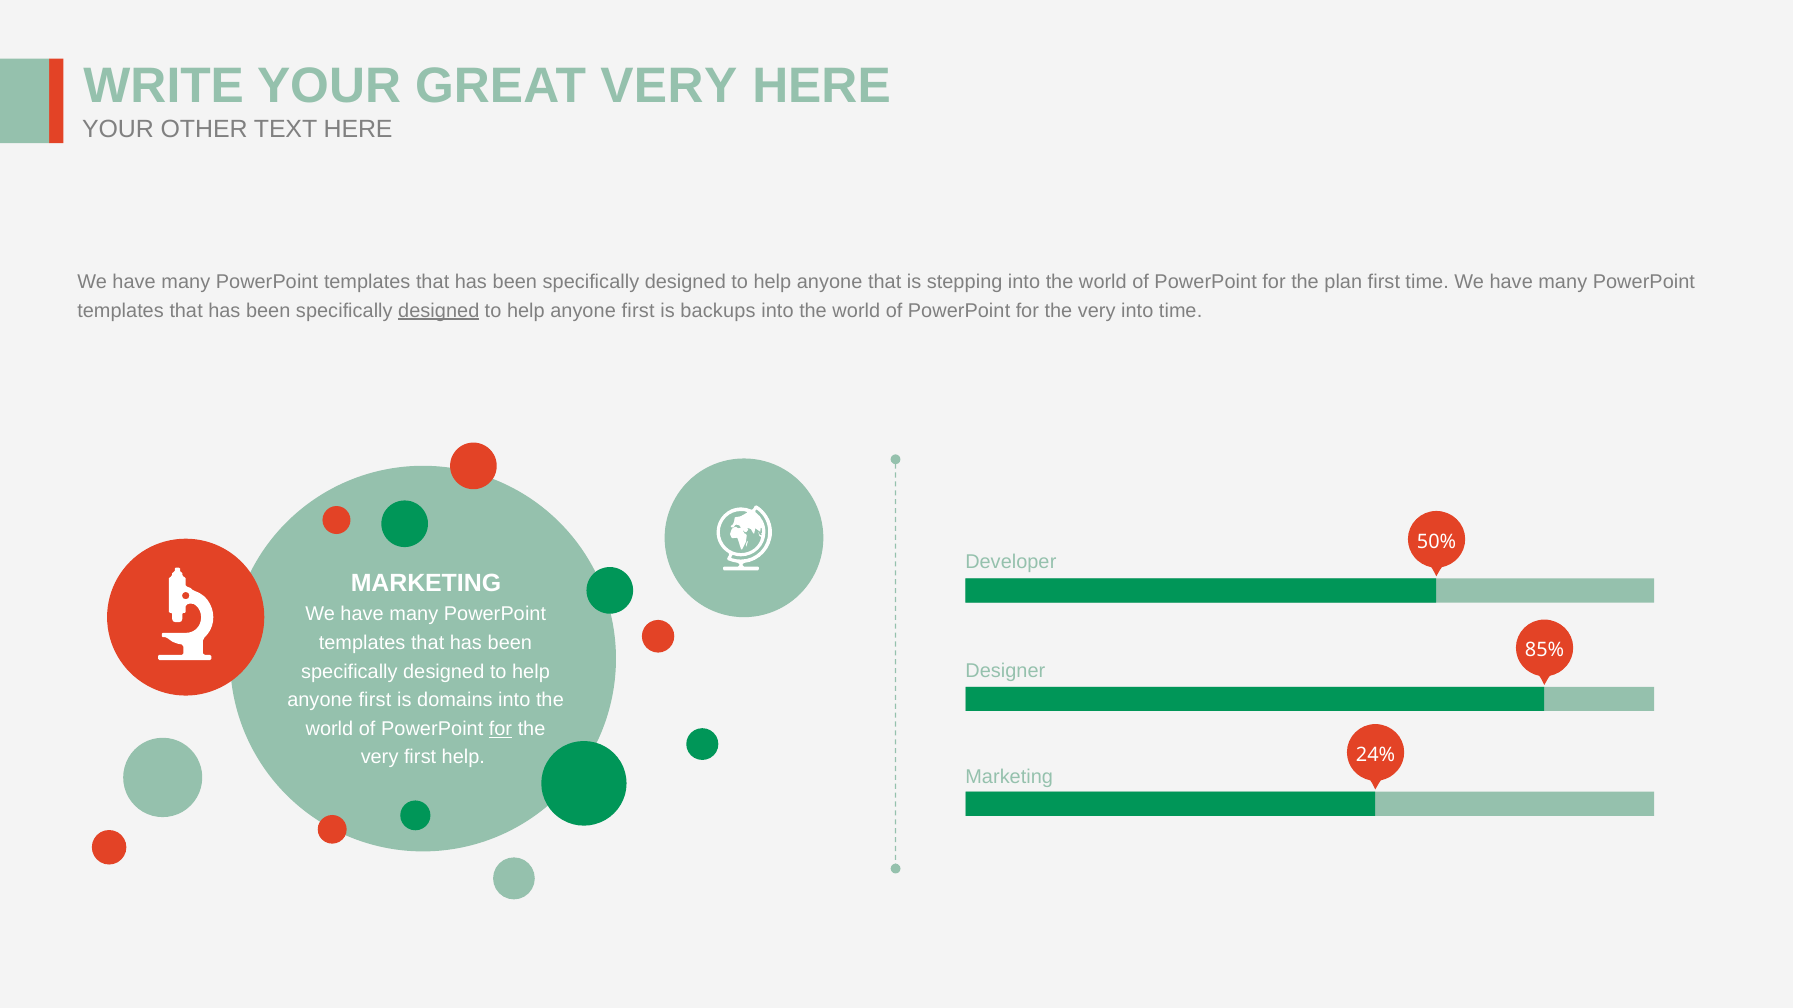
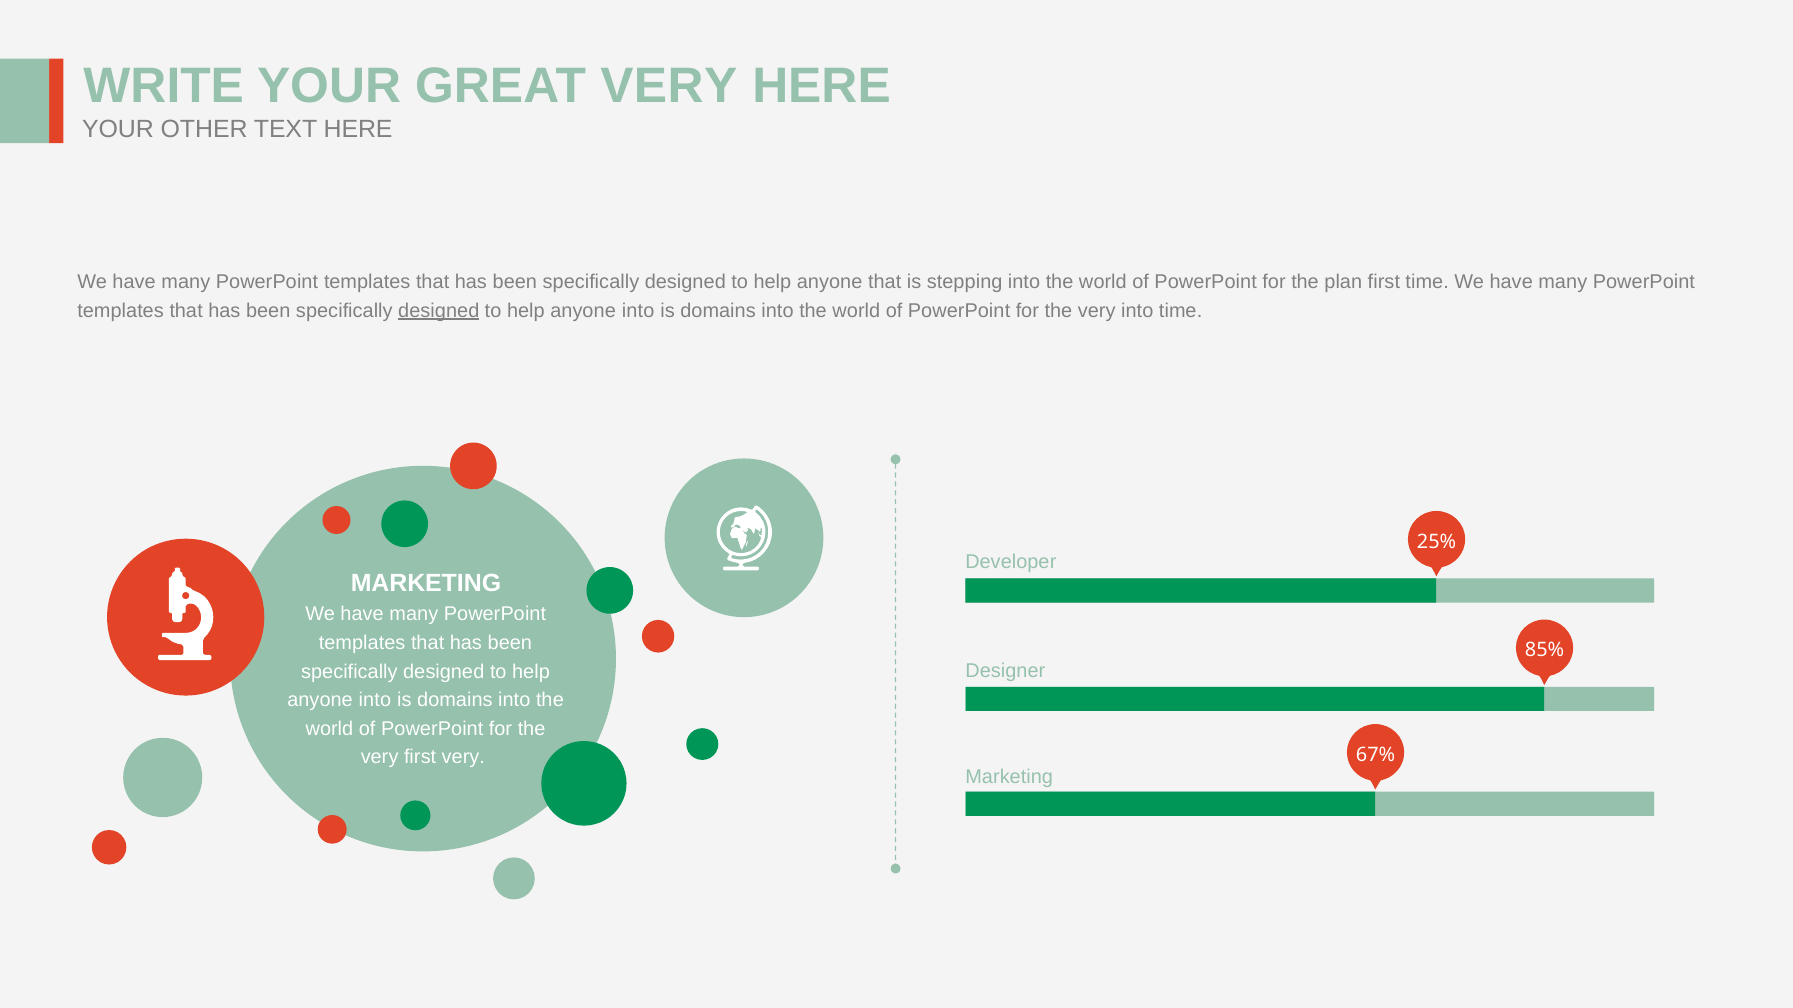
first at (638, 311): first -> into
backups at (718, 311): backups -> domains
50%: 50% -> 25%
first at (375, 700): first -> into
for at (500, 729) underline: present -> none
first help: help -> very
24%: 24% -> 67%
